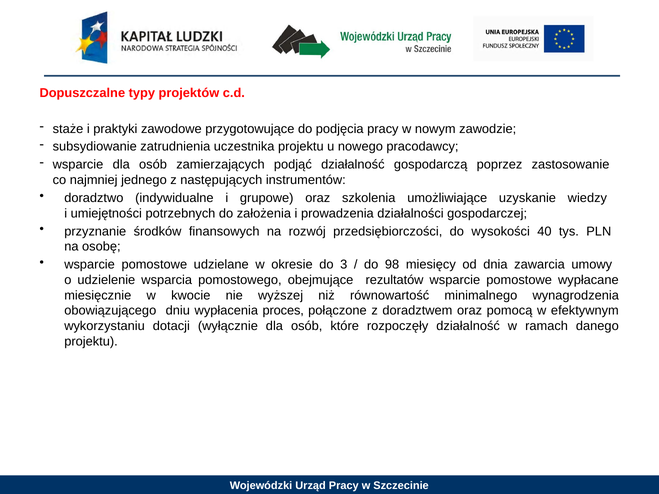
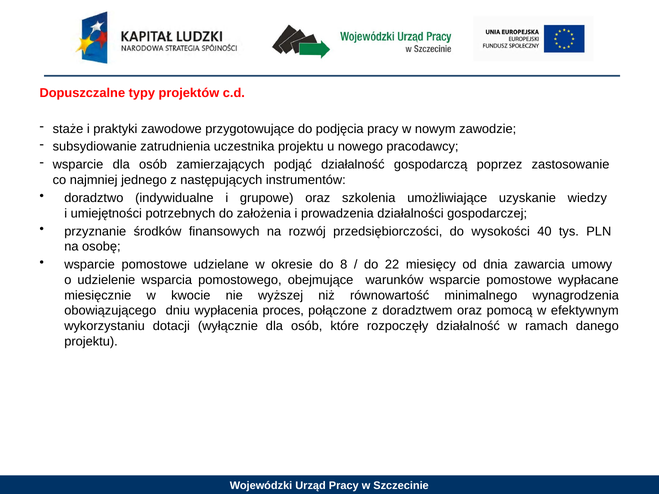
3: 3 -> 8
98: 98 -> 22
rezultatów: rezultatów -> warunków
